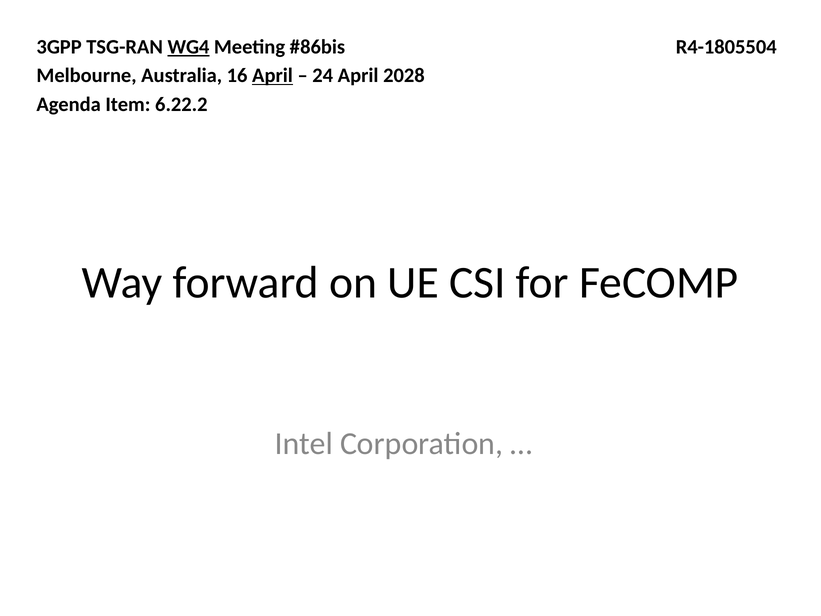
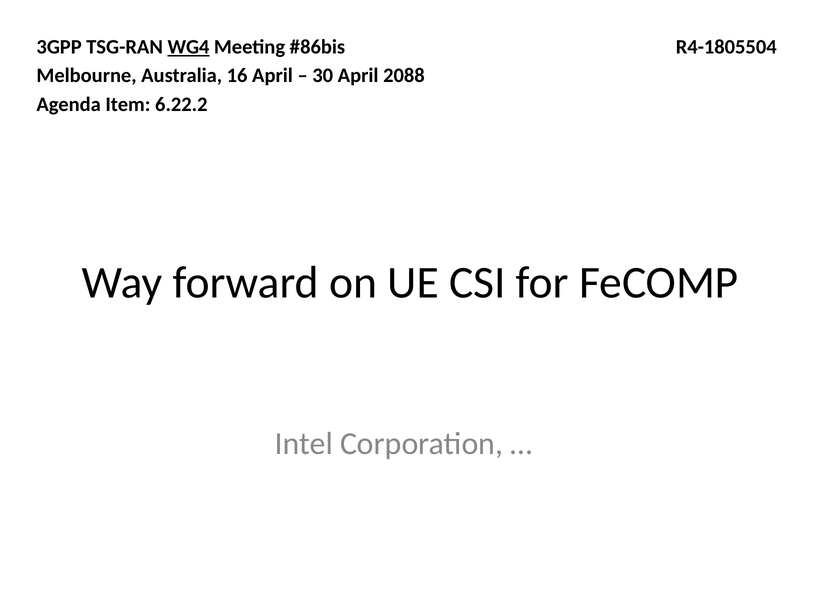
April at (272, 76) underline: present -> none
24: 24 -> 30
2028: 2028 -> 2088
